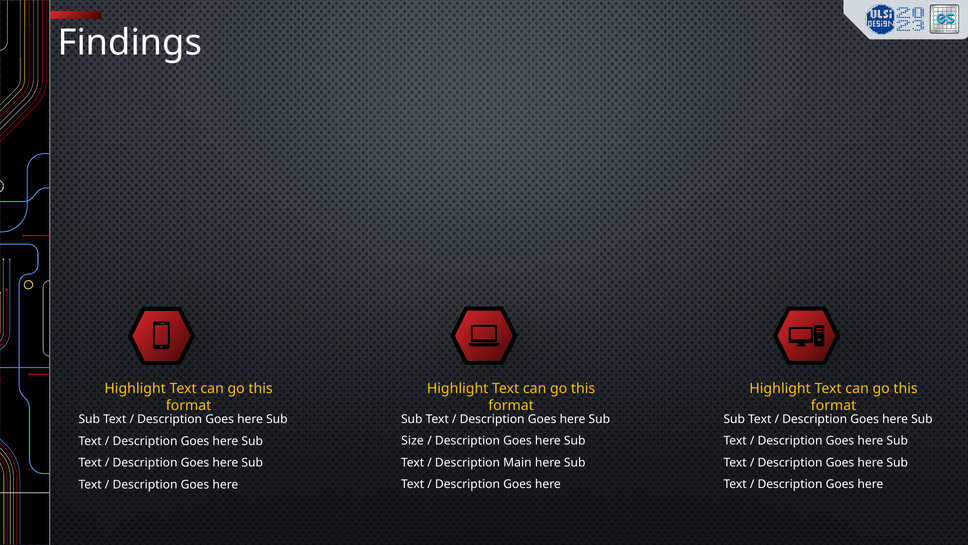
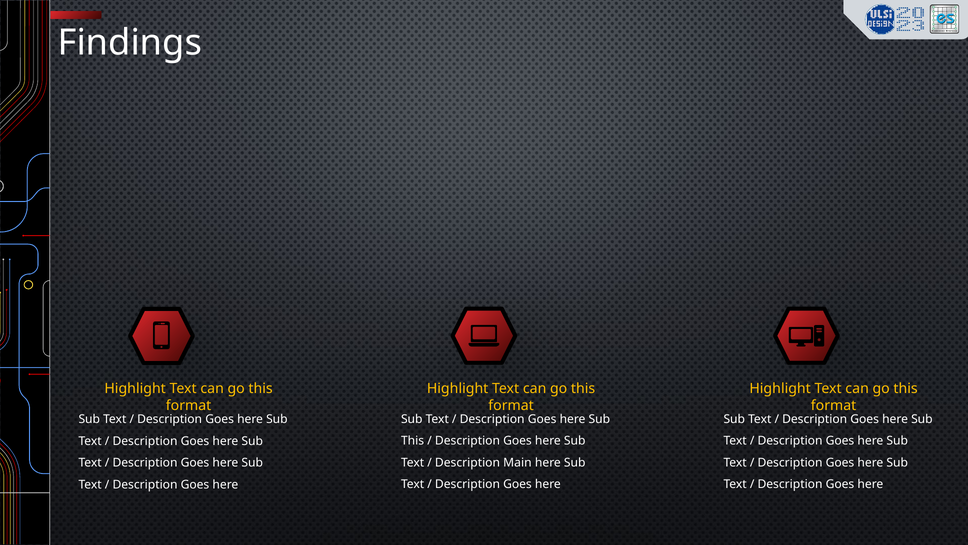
Size at (413, 440): Size -> This
